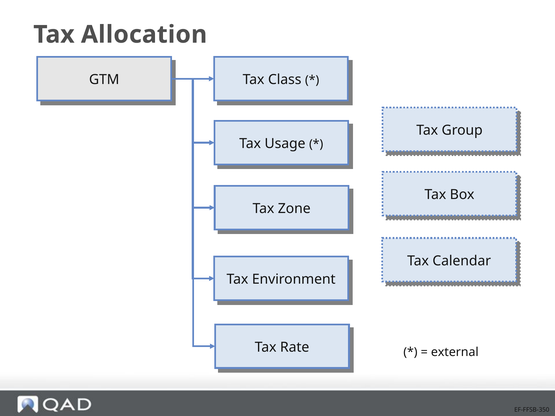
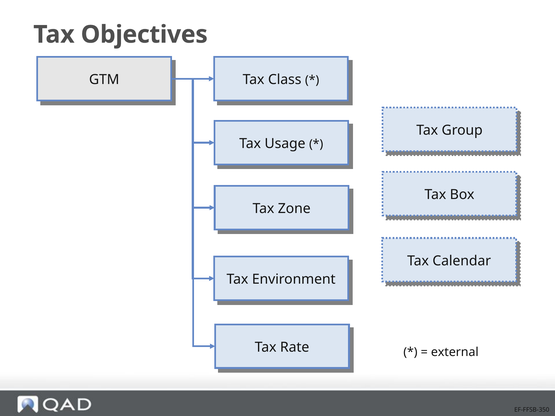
Allocation: Allocation -> Objectives
